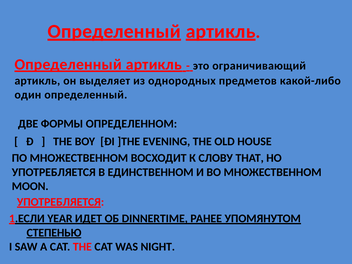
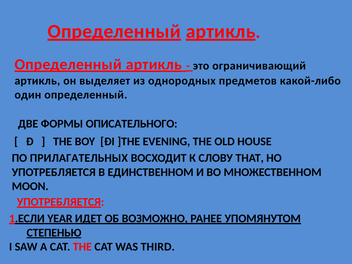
ОПРЕДЕЛЕННОМ: ОПРЕДЕЛЕННОМ -> ОПИСАТЕЛЬНОГО
ПО МНОЖЕСТВЕННОМ: МНОЖЕСТВЕННОМ -> ПРИЛАГАТЕЛЬНЫХ
DINNERTIME: DINNERTIME -> ВОЗМОЖНО
NIGHT: NIGHT -> THIRD
